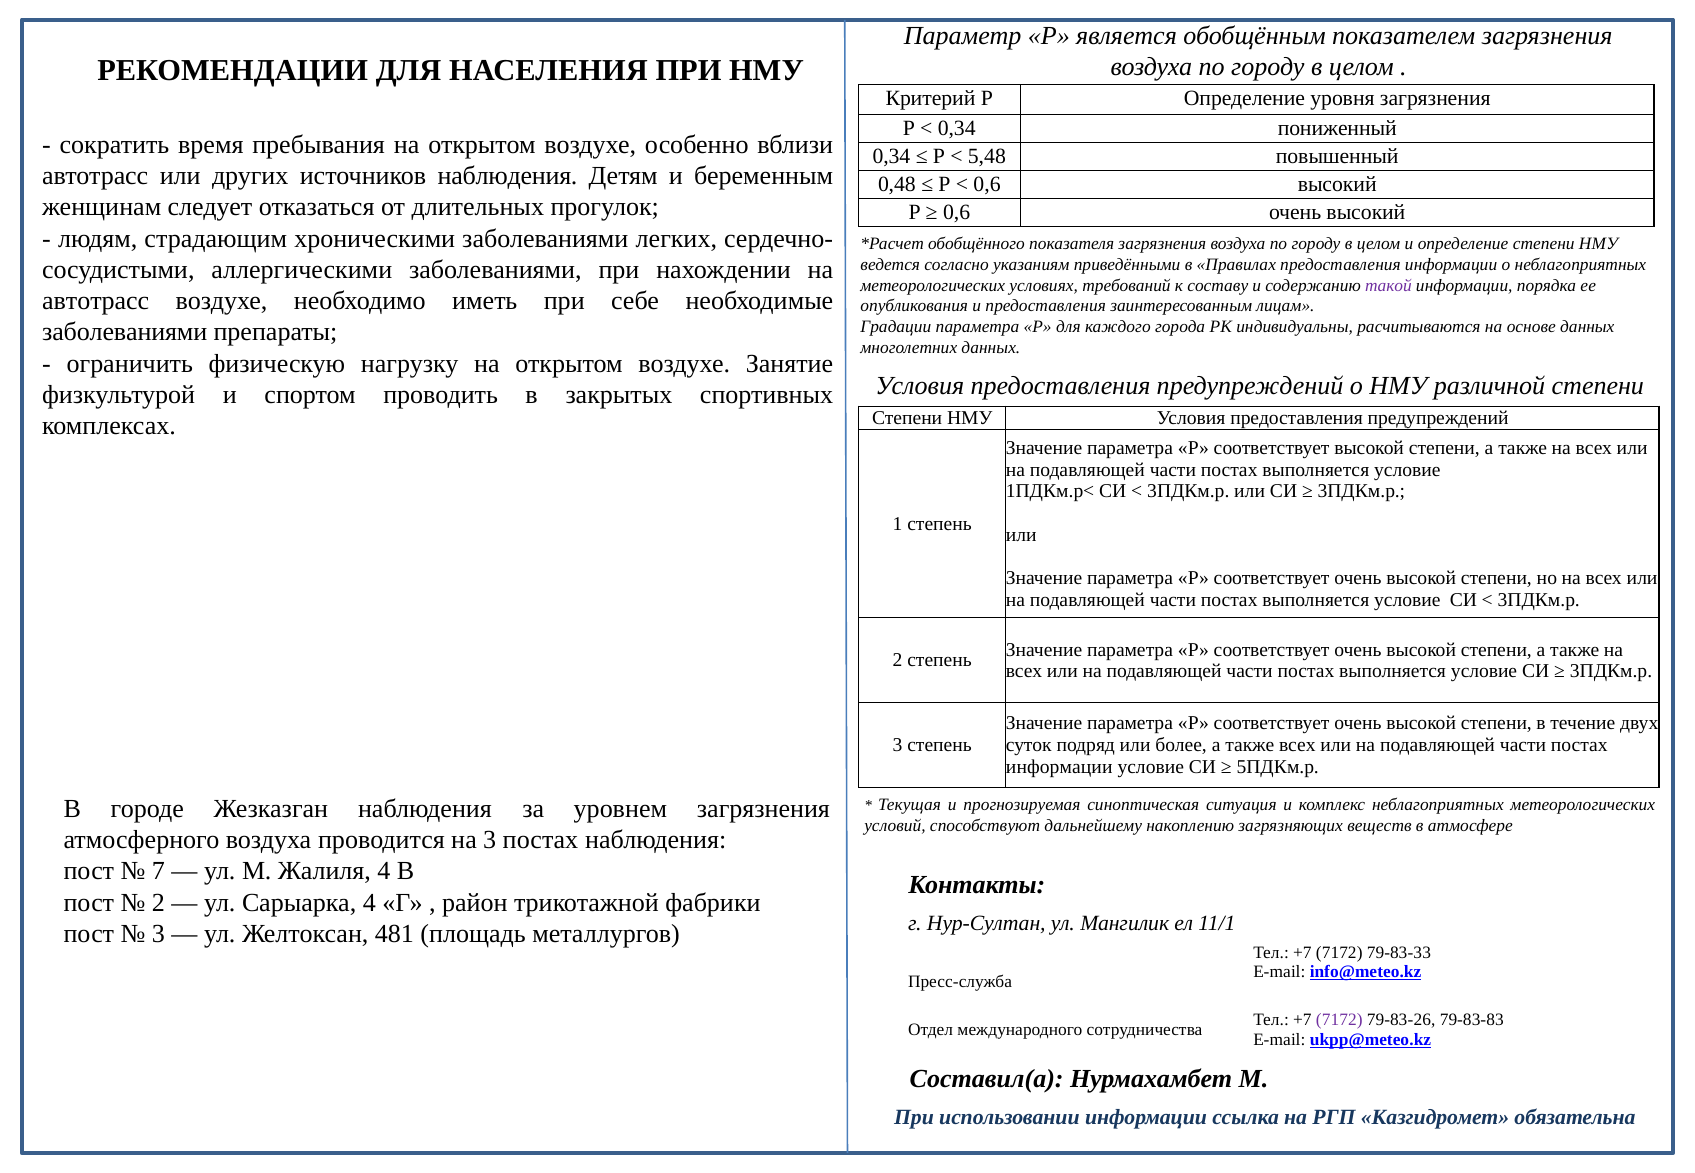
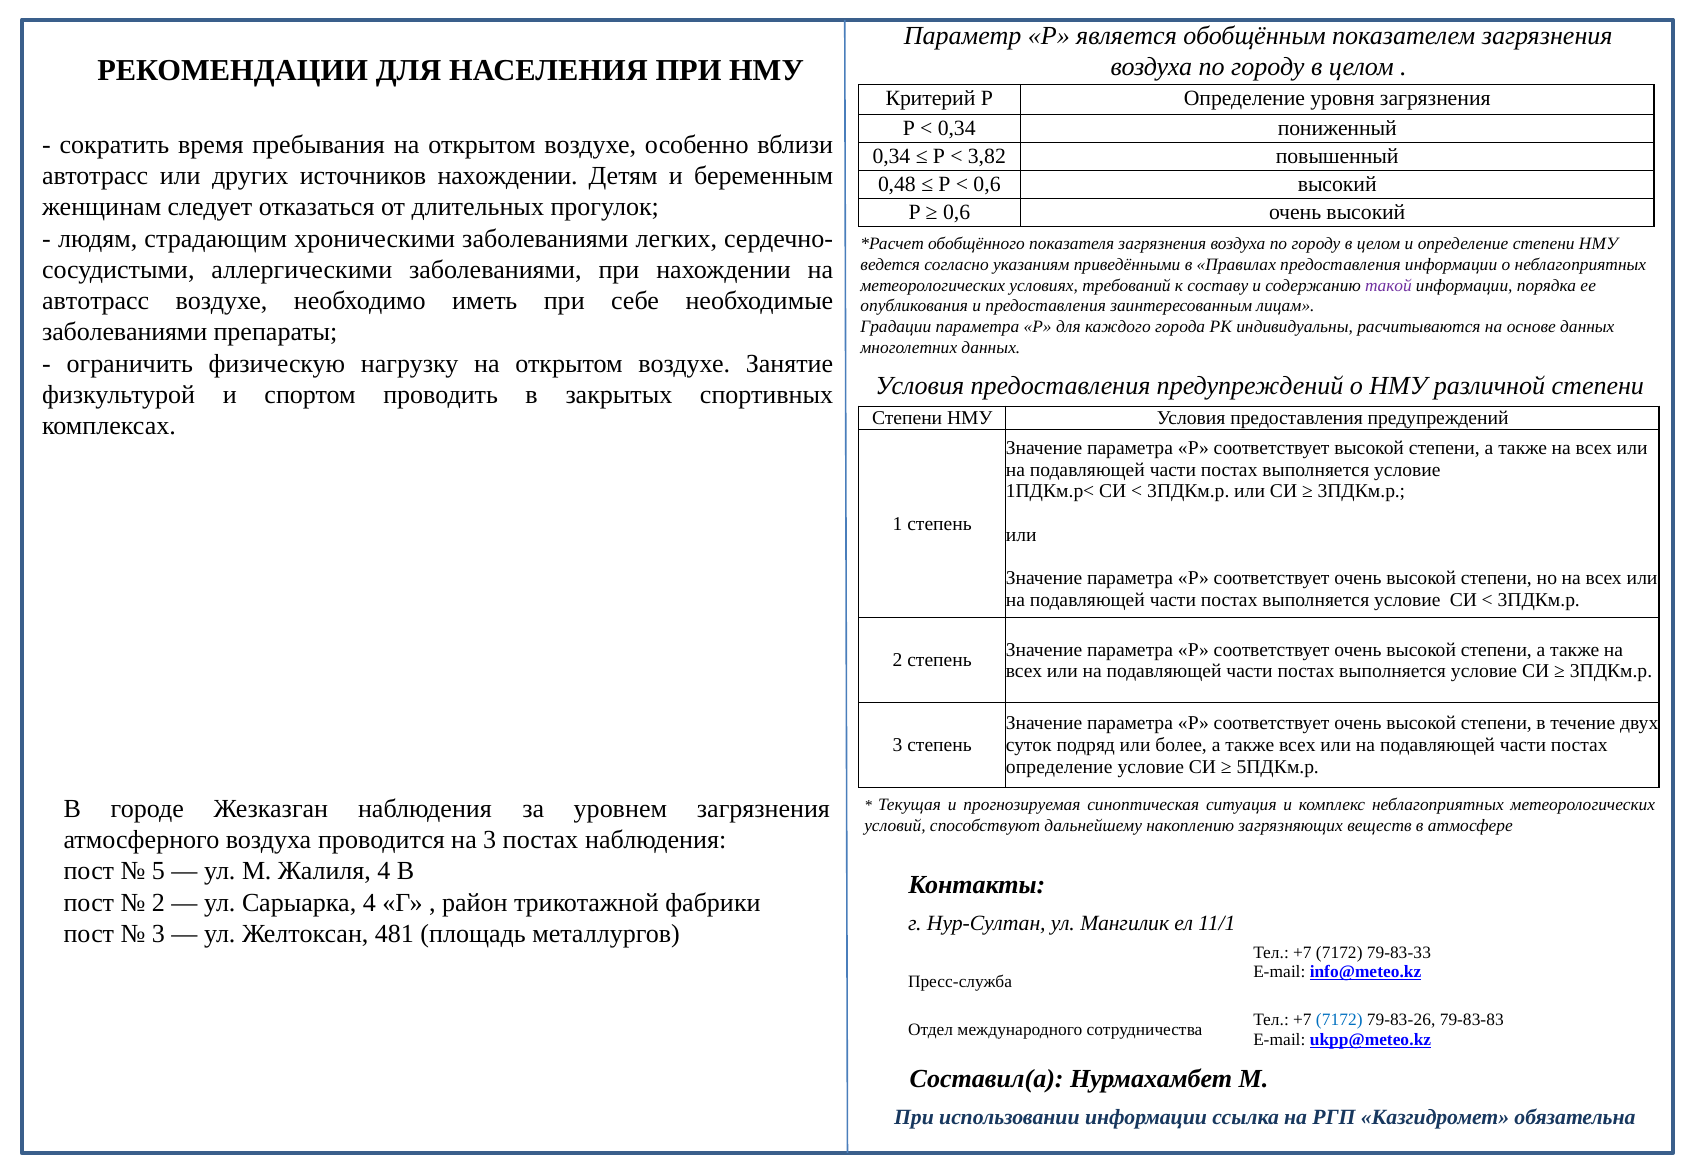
5,48: 5,48 -> 3,82
источников наблюдения: наблюдения -> нахождении
информации at (1059, 767): информации -> определение
7: 7 -> 5
7172 at (1339, 1021) colour: purple -> blue
